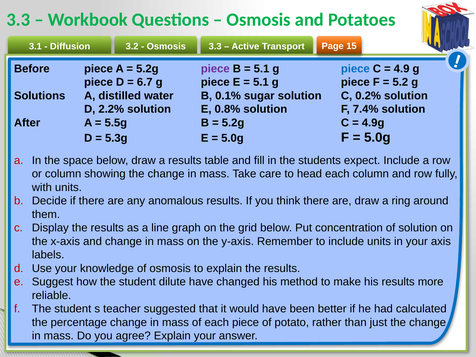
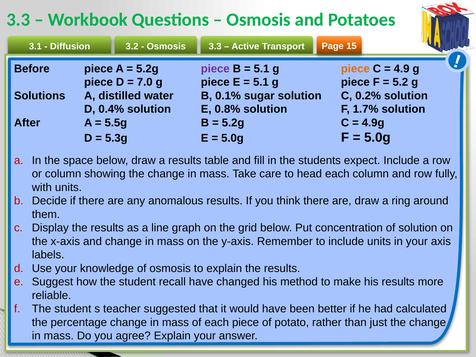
piece at (355, 69) colour: blue -> orange
6.7: 6.7 -> 7.0
2.2%: 2.2% -> 0.4%
7.4%: 7.4% -> 1.7%
dilute: dilute -> recall
